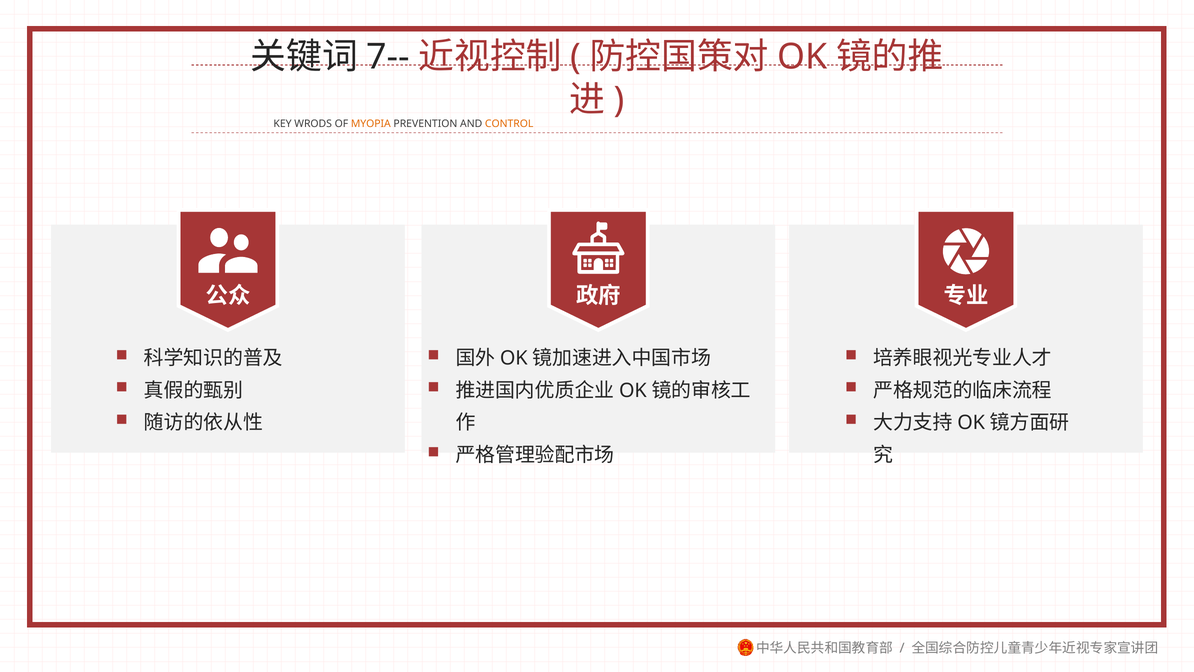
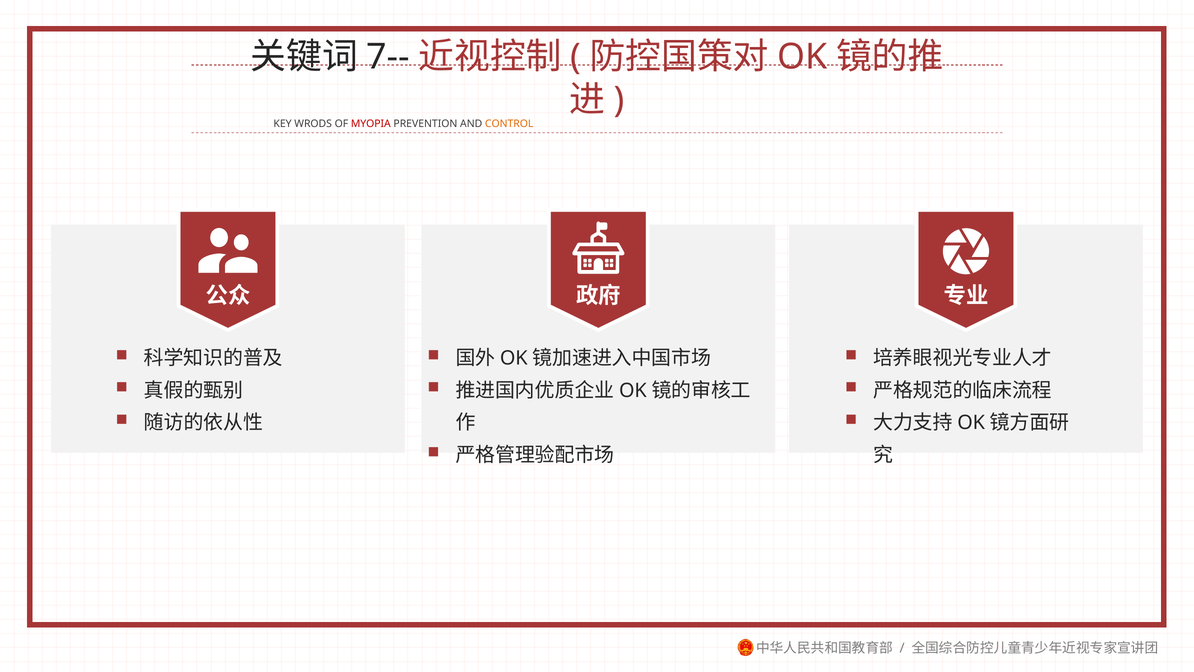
MYOPIA colour: orange -> red
